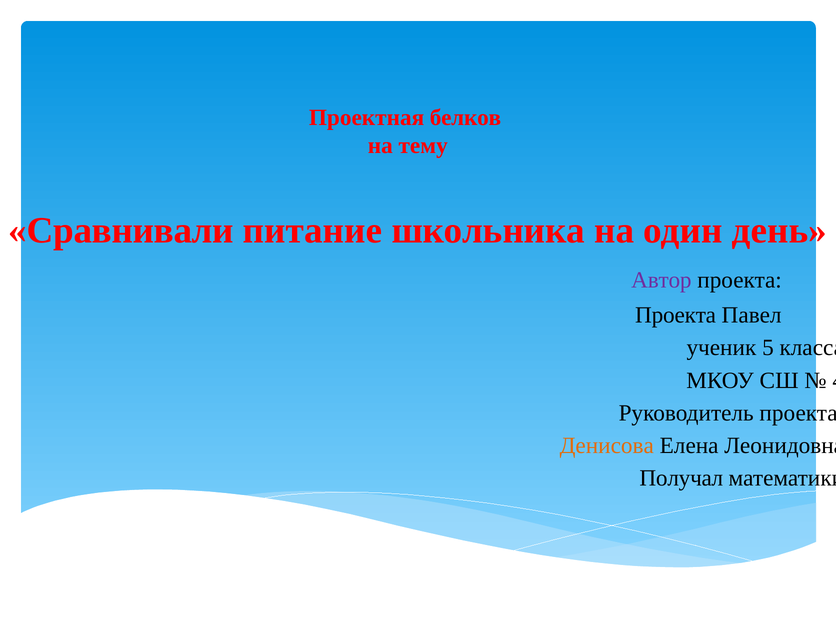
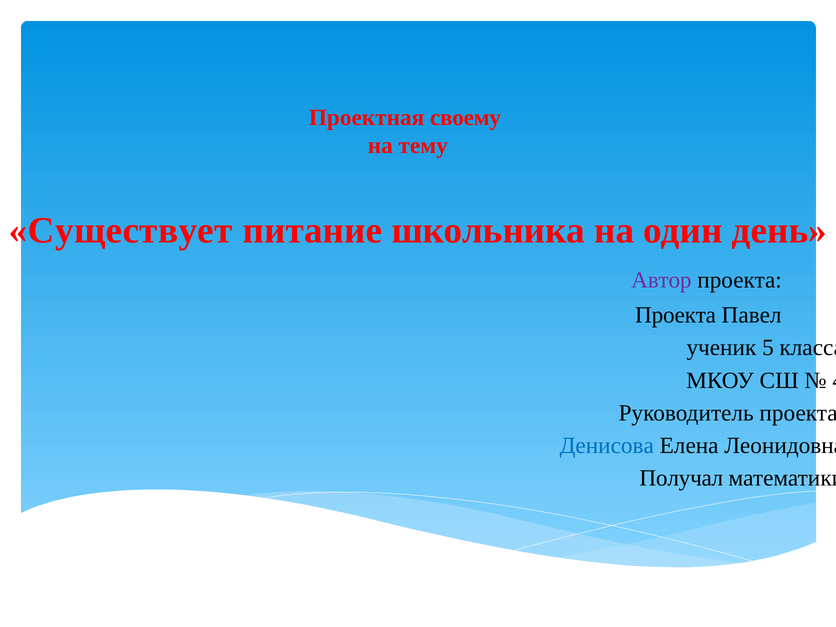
белков: белков -> своему
Сравнивали: Сравнивали -> Существует
Денисова colour: orange -> blue
